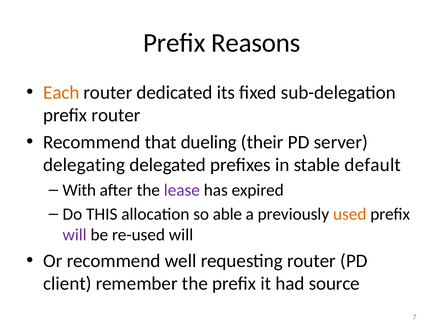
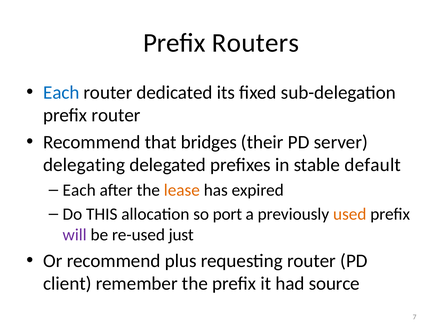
Reasons: Reasons -> Routers
Each at (61, 93) colour: orange -> blue
dueling: dueling -> bridges
With at (79, 190): With -> Each
lease colour: purple -> orange
able: able -> port
re-used will: will -> just
well: well -> plus
